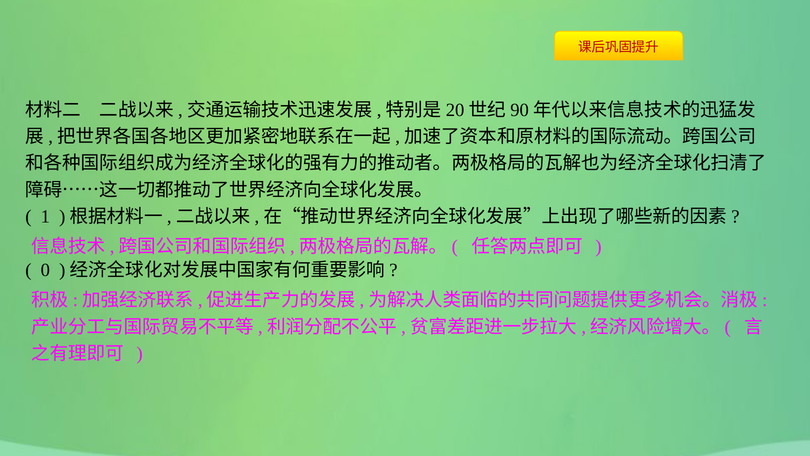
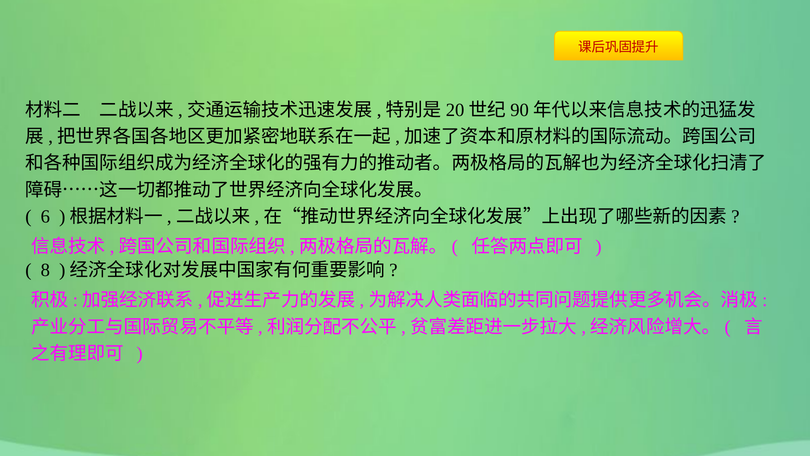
1: 1 -> 6
0: 0 -> 8
